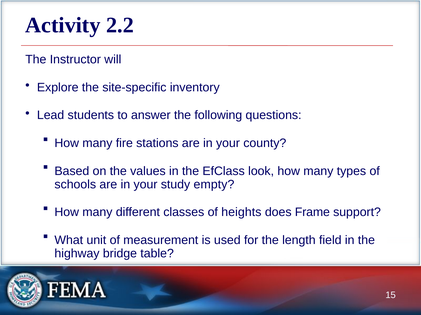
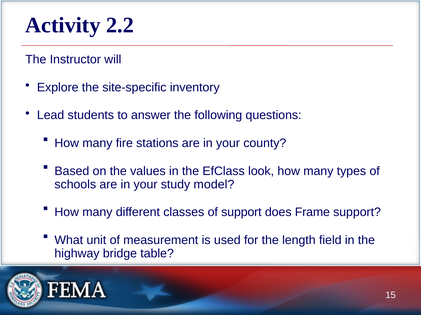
empty: empty -> model
of heights: heights -> support
